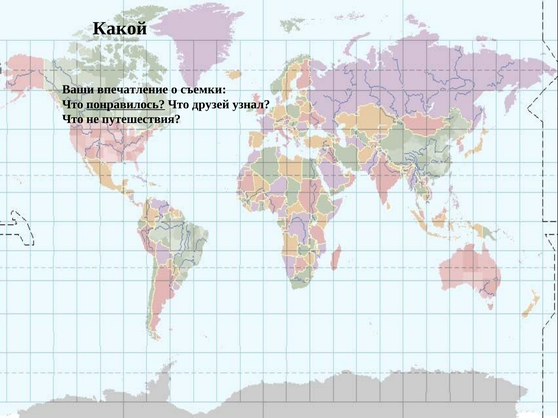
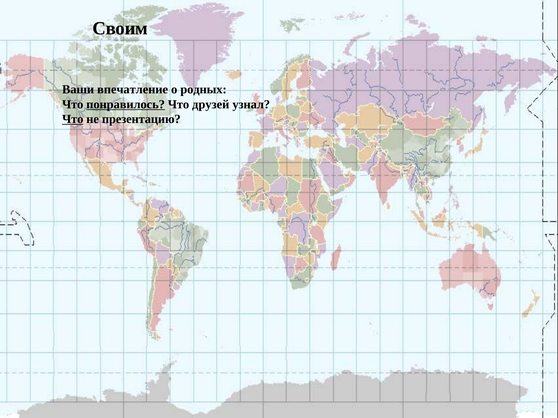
Какой: Какой -> Своим
съемки: съемки -> родных
Что at (73, 119) underline: none -> present
путешествия: путешествия -> презентацию
